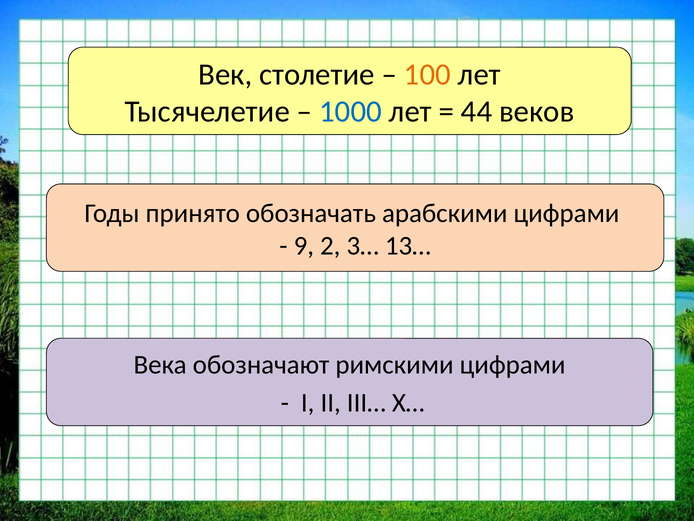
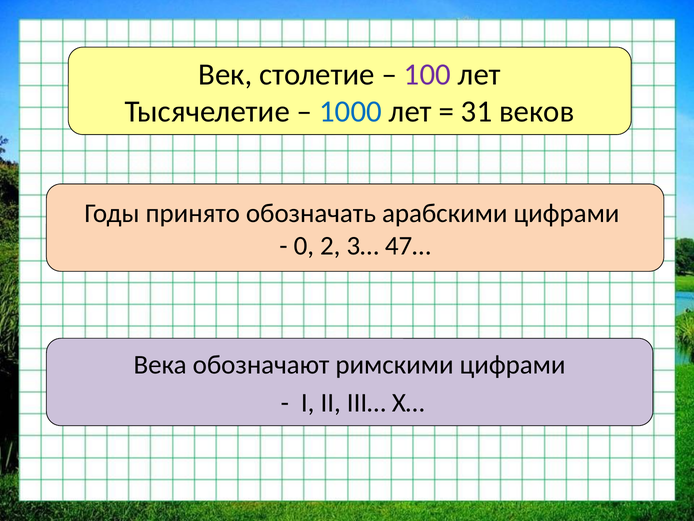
100 colour: orange -> purple
44: 44 -> 31
9: 9 -> 0
13…: 13… -> 47…
